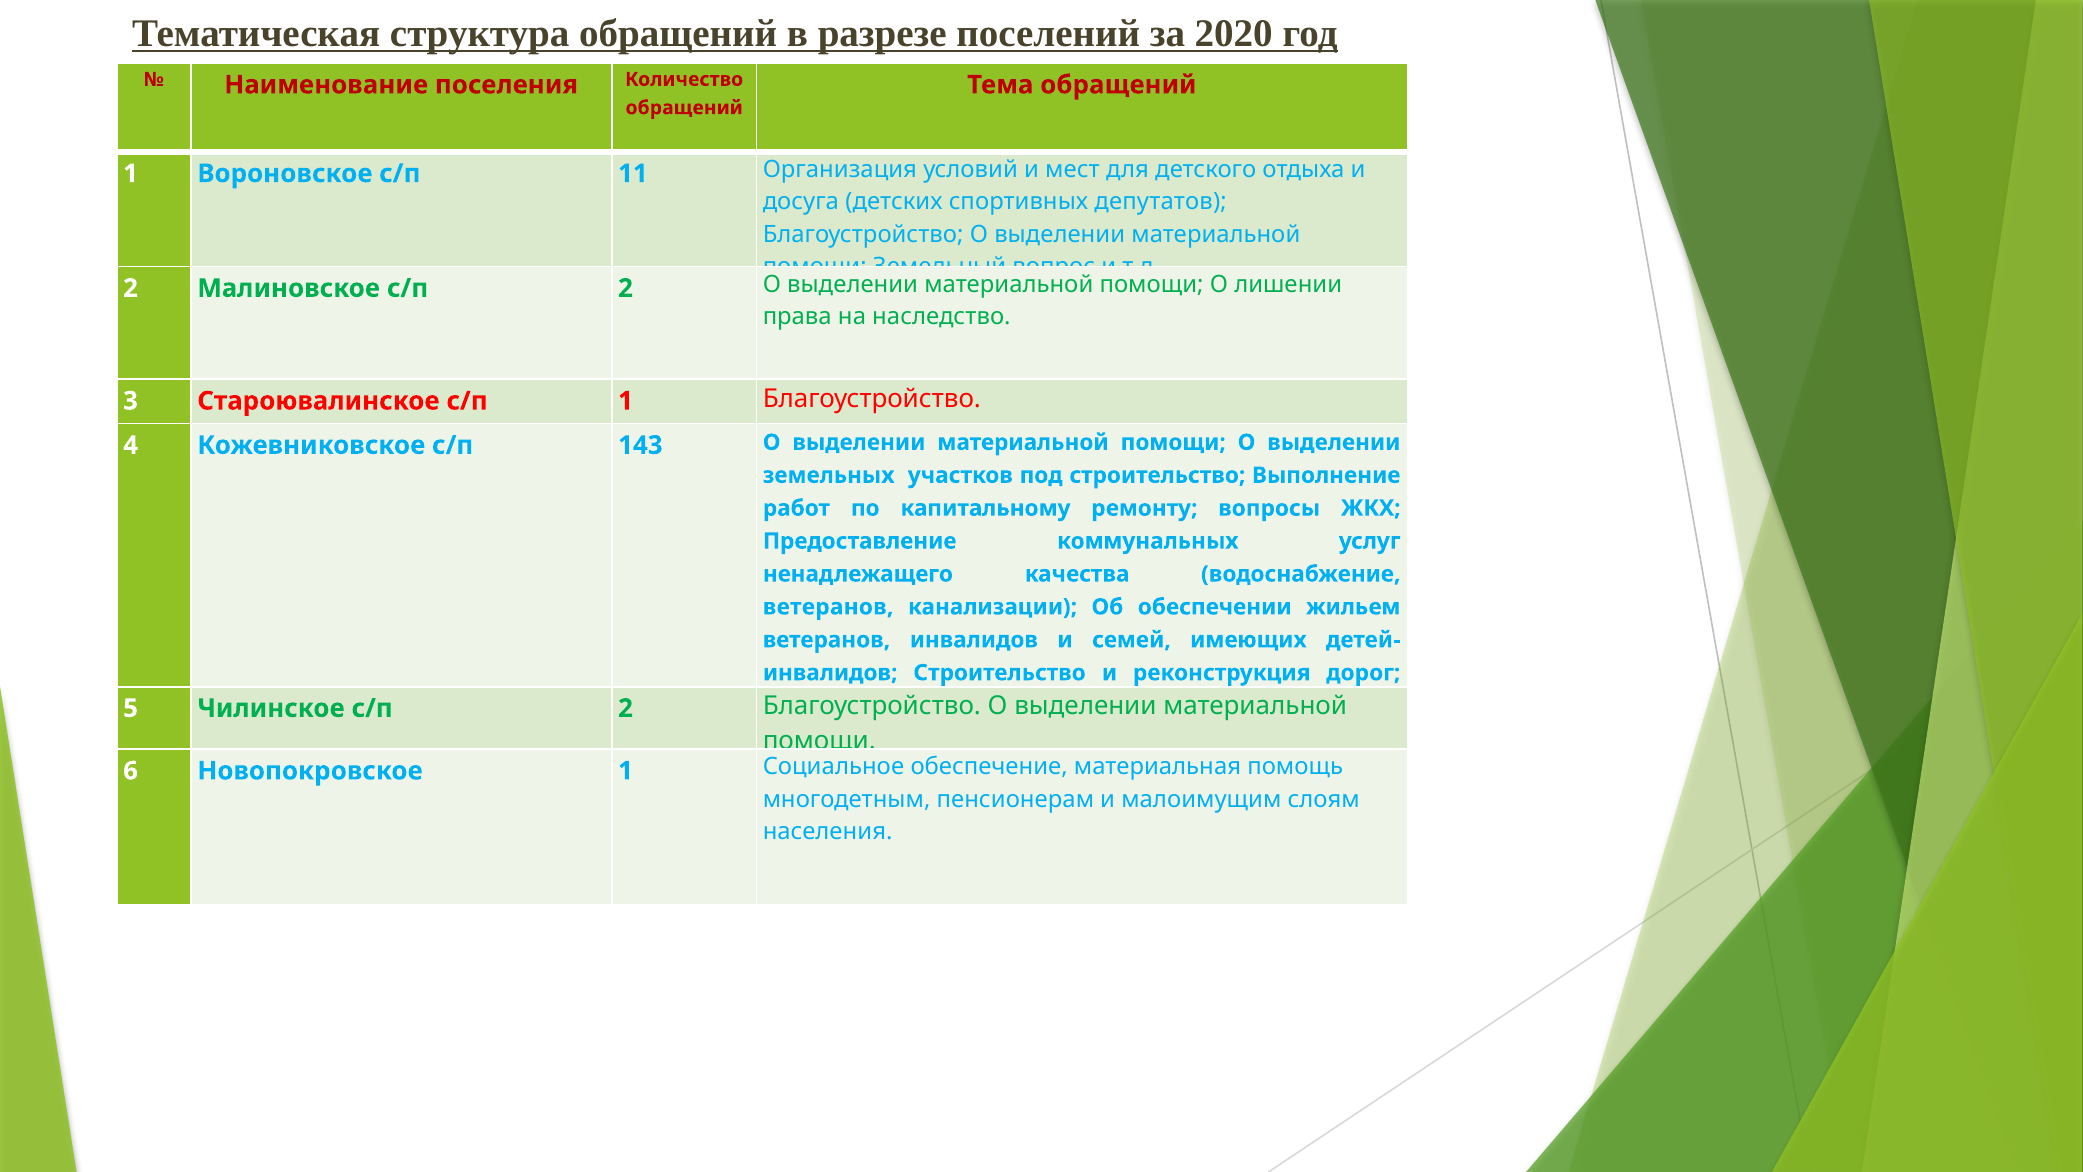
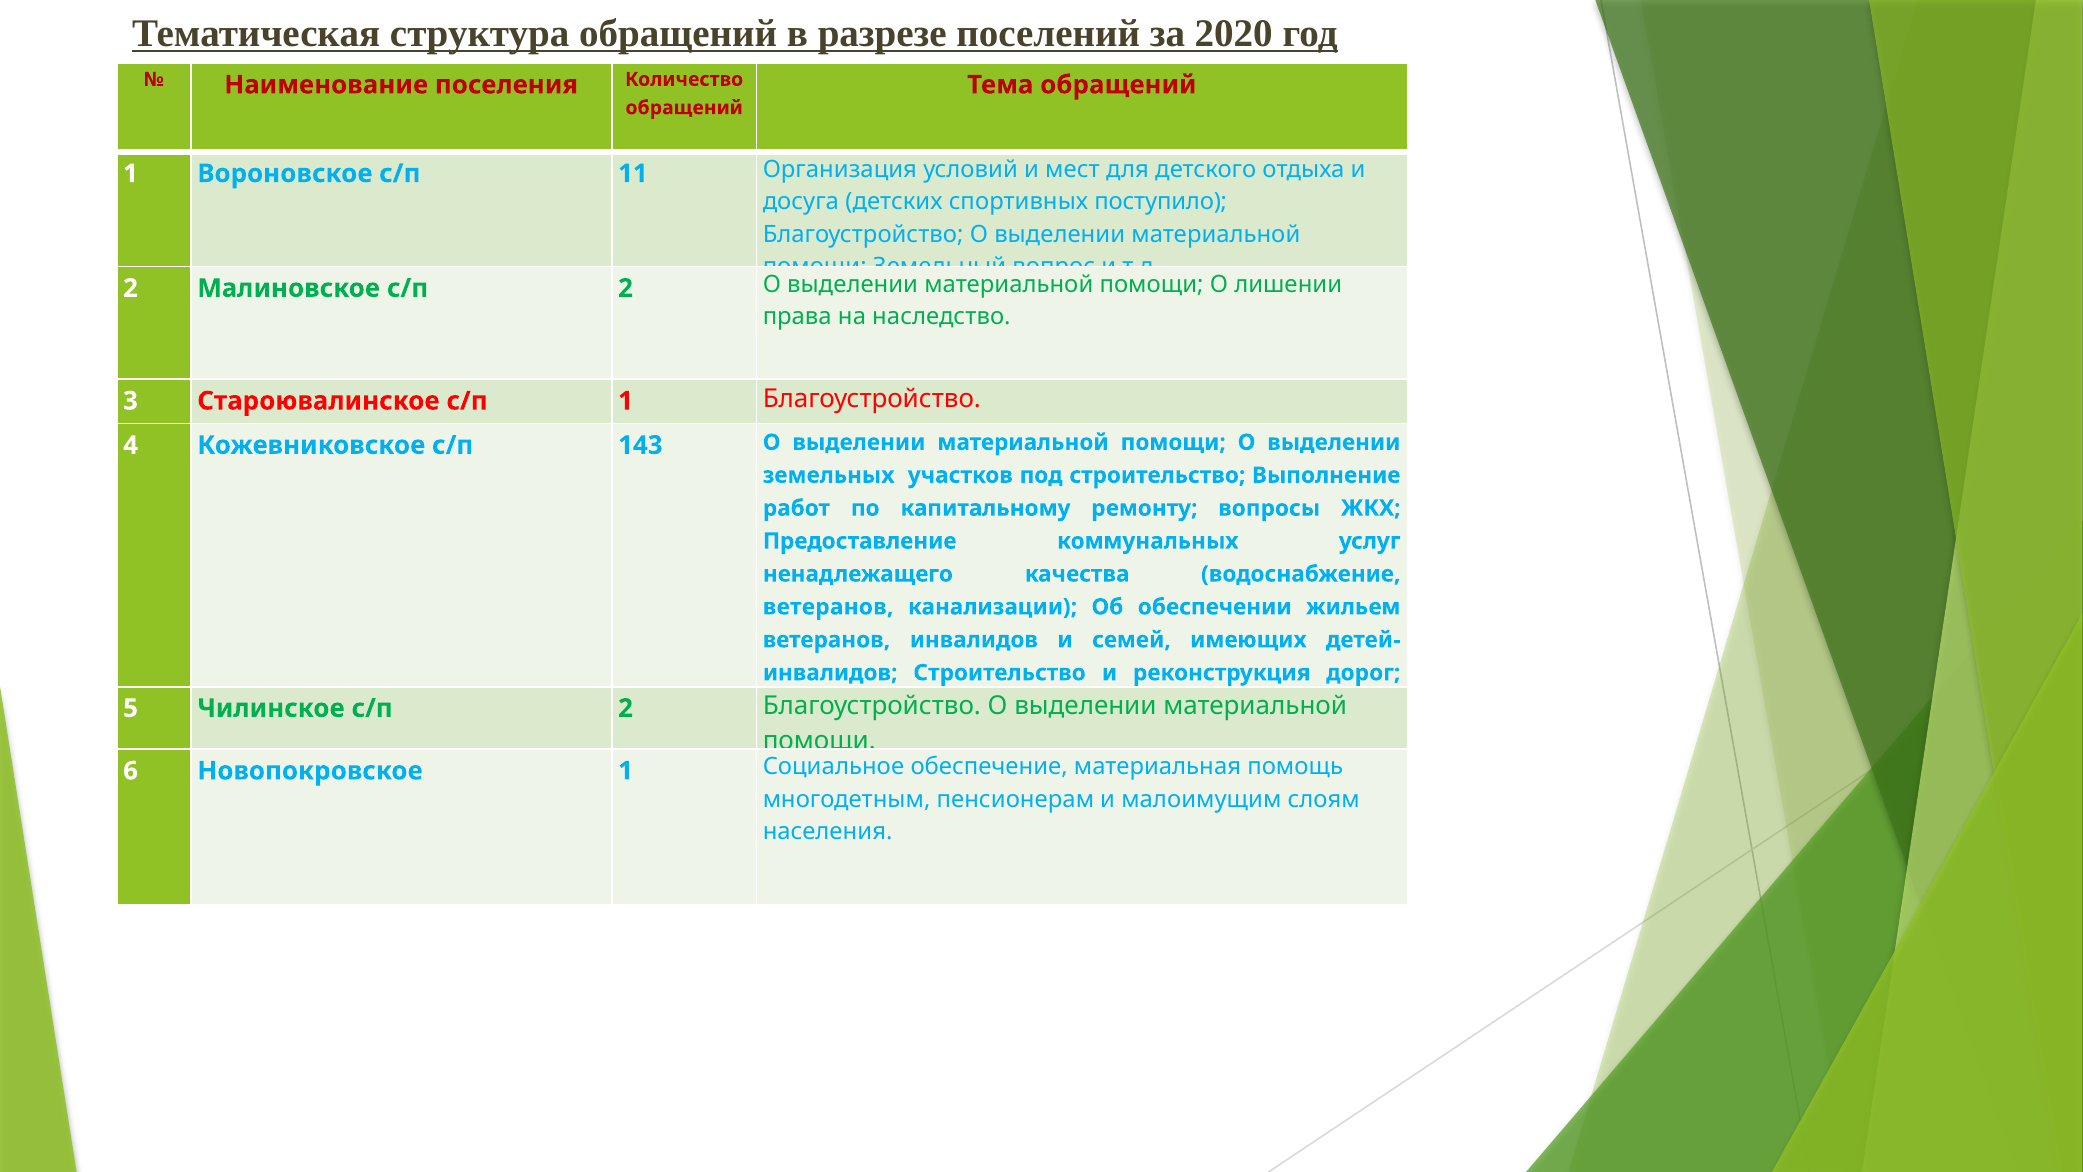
депутатов: депутатов -> поступило
